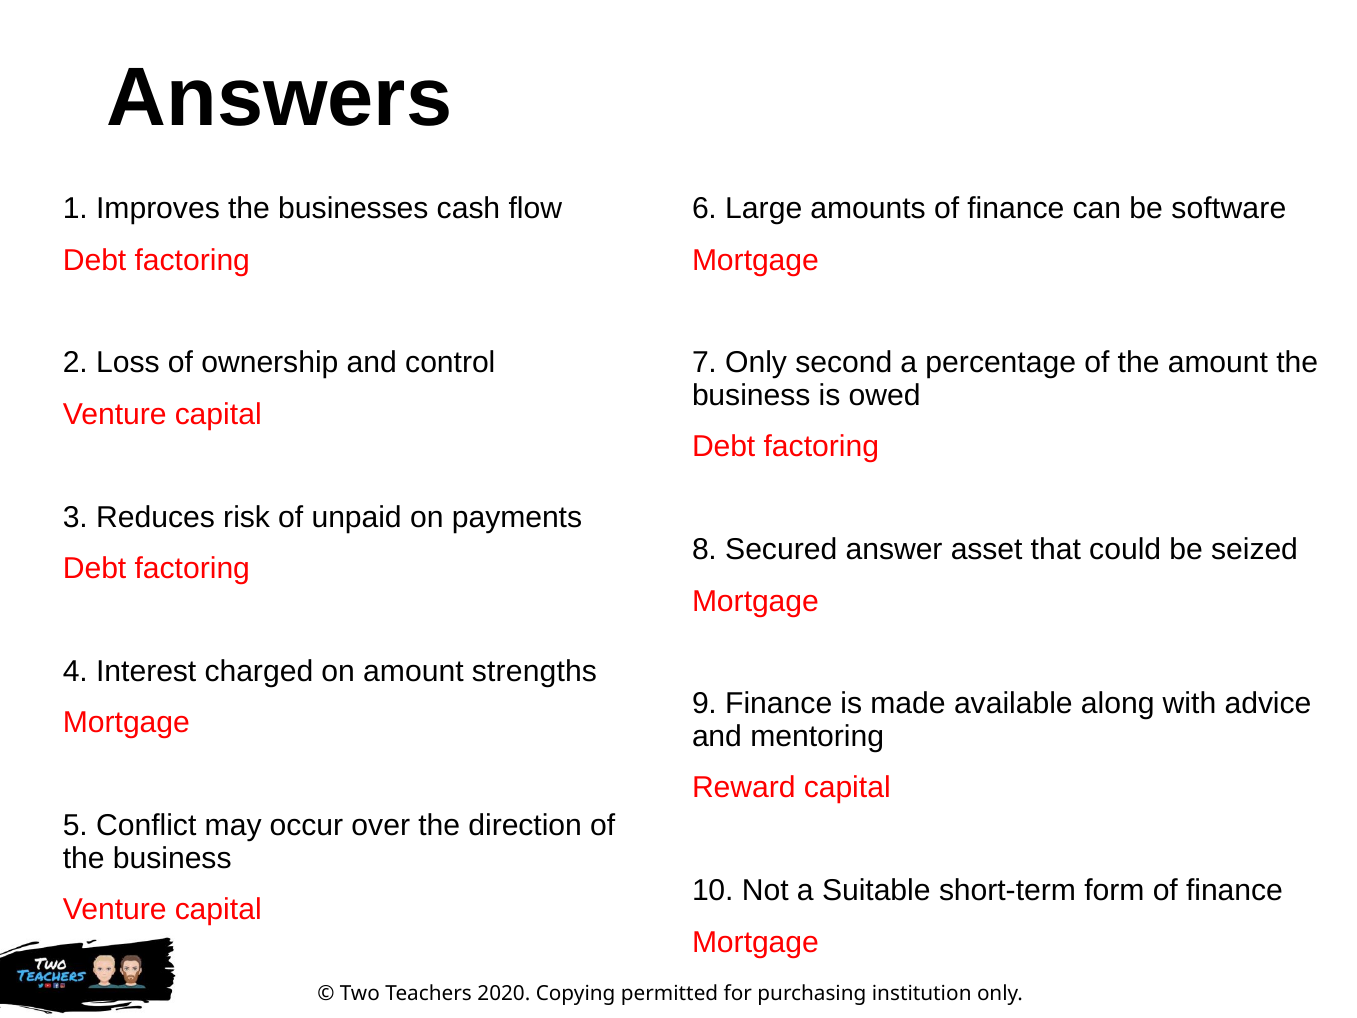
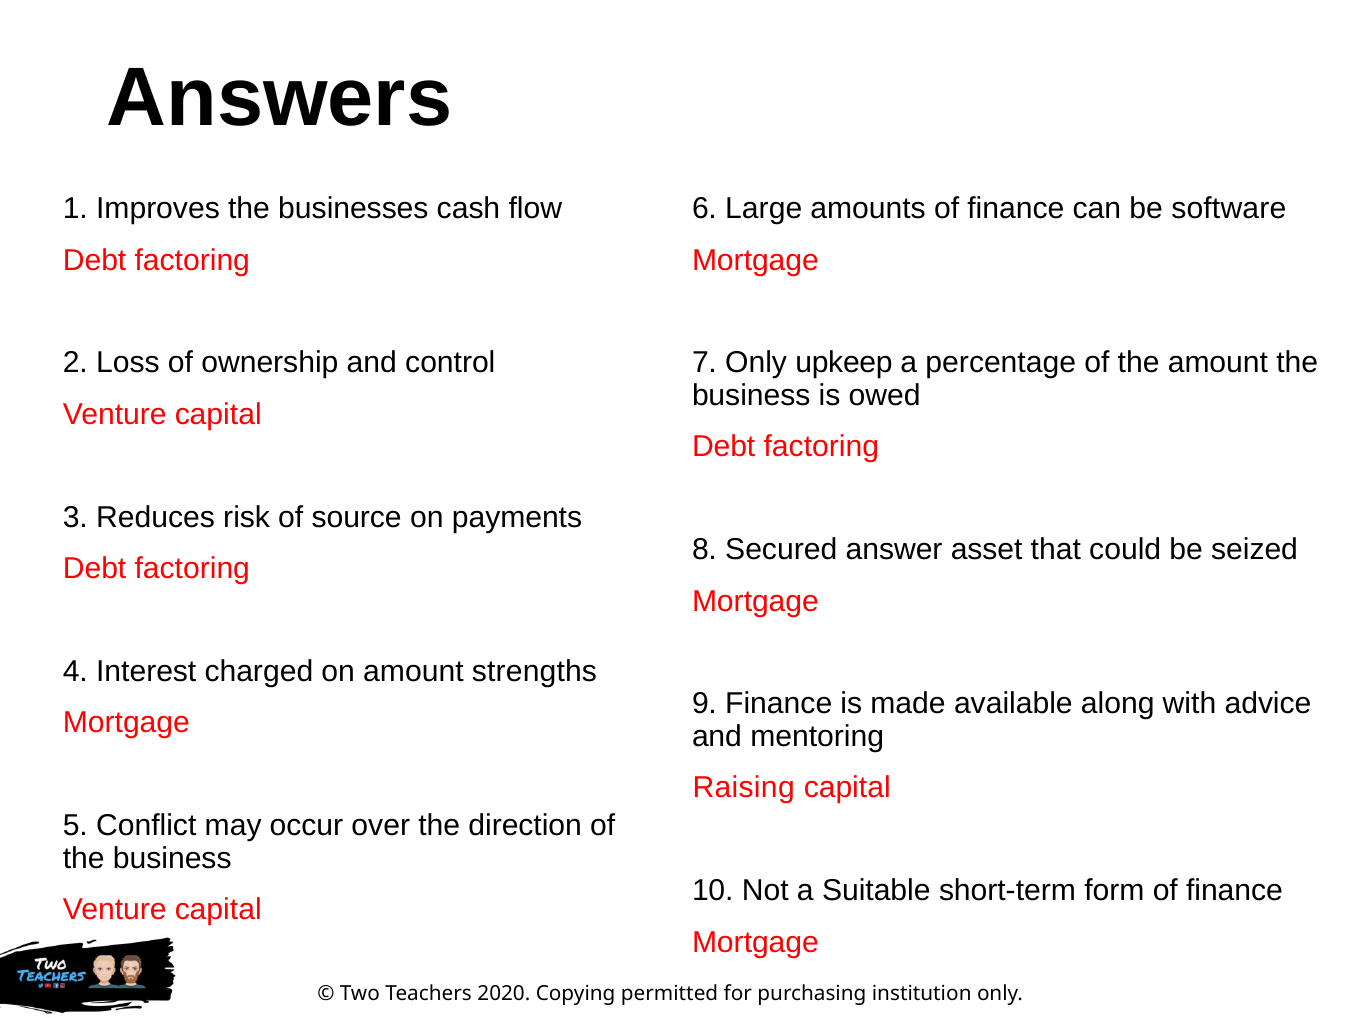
second: second -> upkeep
unpaid: unpaid -> source
Reward: Reward -> Raising
